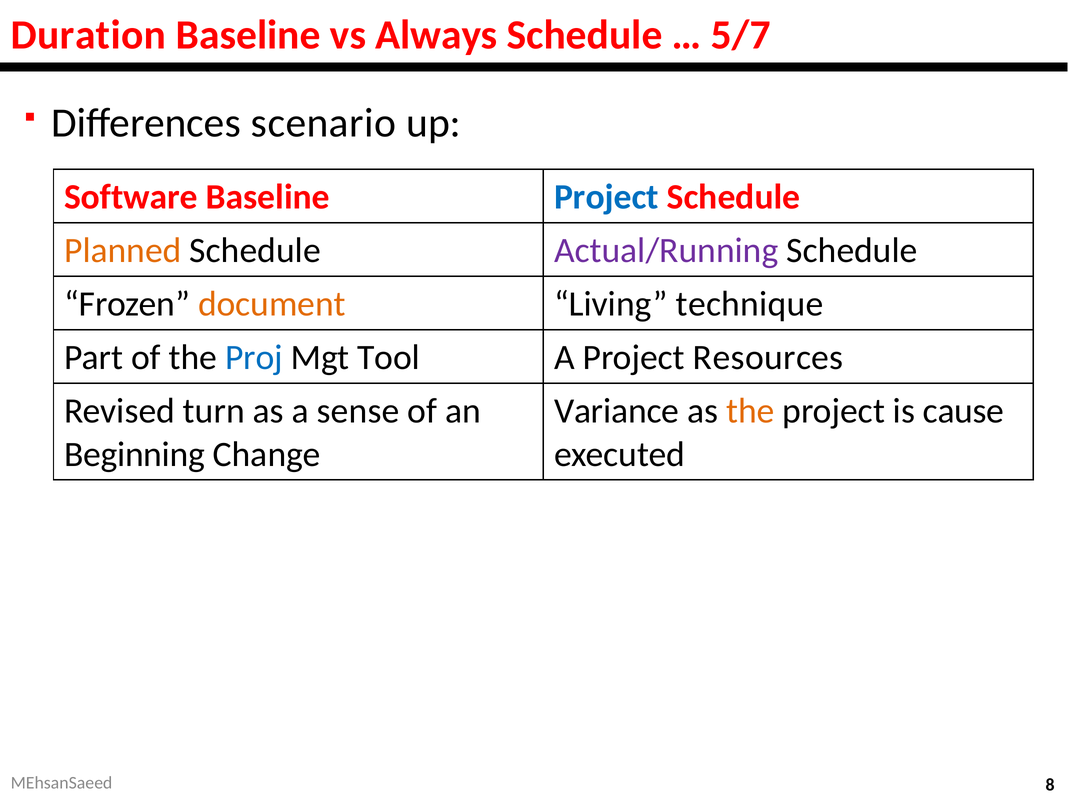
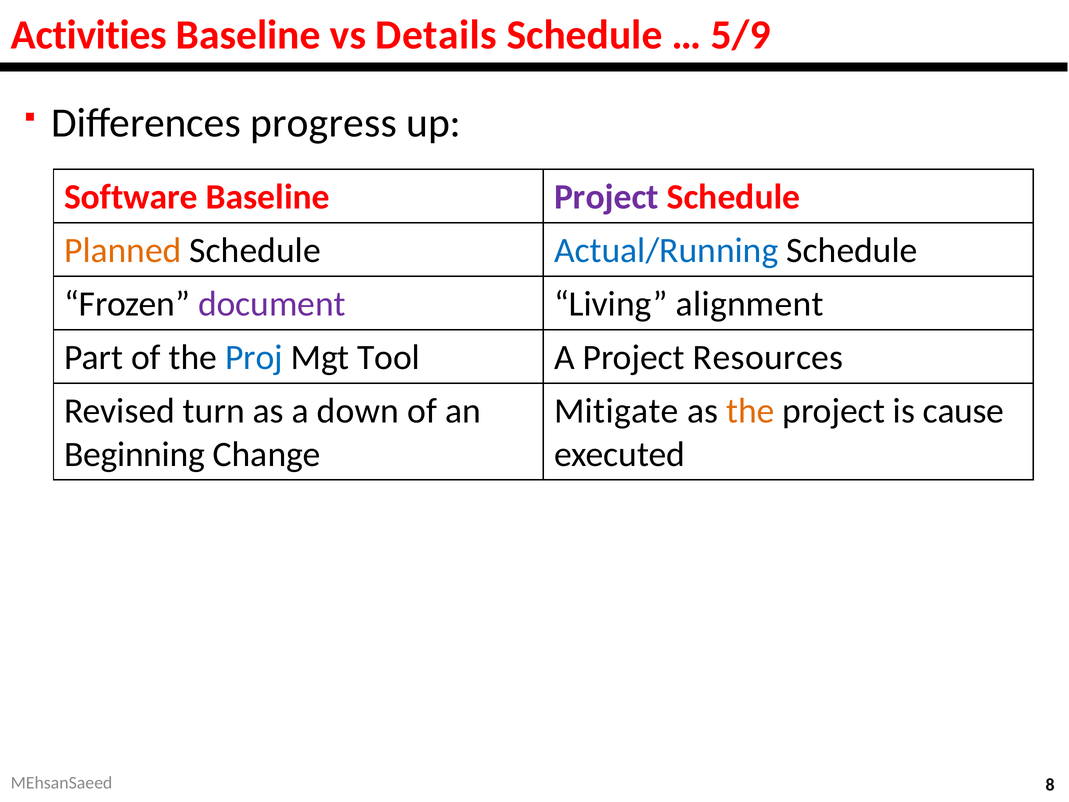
Duration: Duration -> Activities
Always: Always -> Details
5/7: 5/7 -> 5/9
scenario: scenario -> progress
Project at (606, 197) colour: blue -> purple
Actual/Running colour: purple -> blue
document colour: orange -> purple
technique: technique -> alignment
sense: sense -> down
Variance: Variance -> Mitigate
